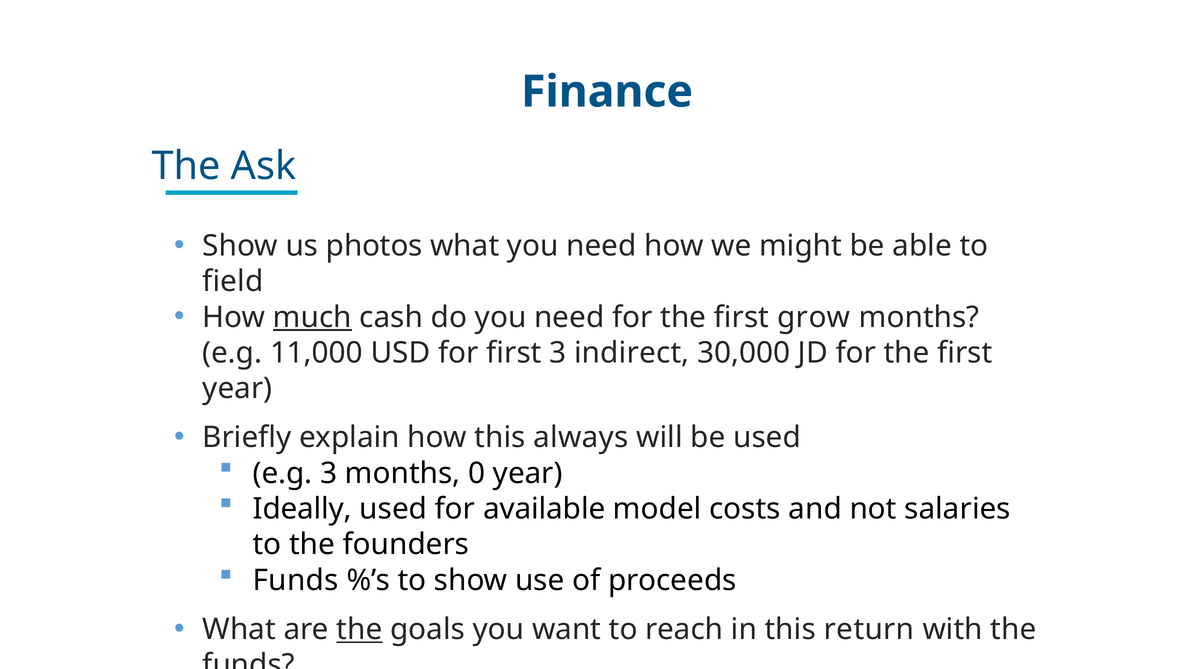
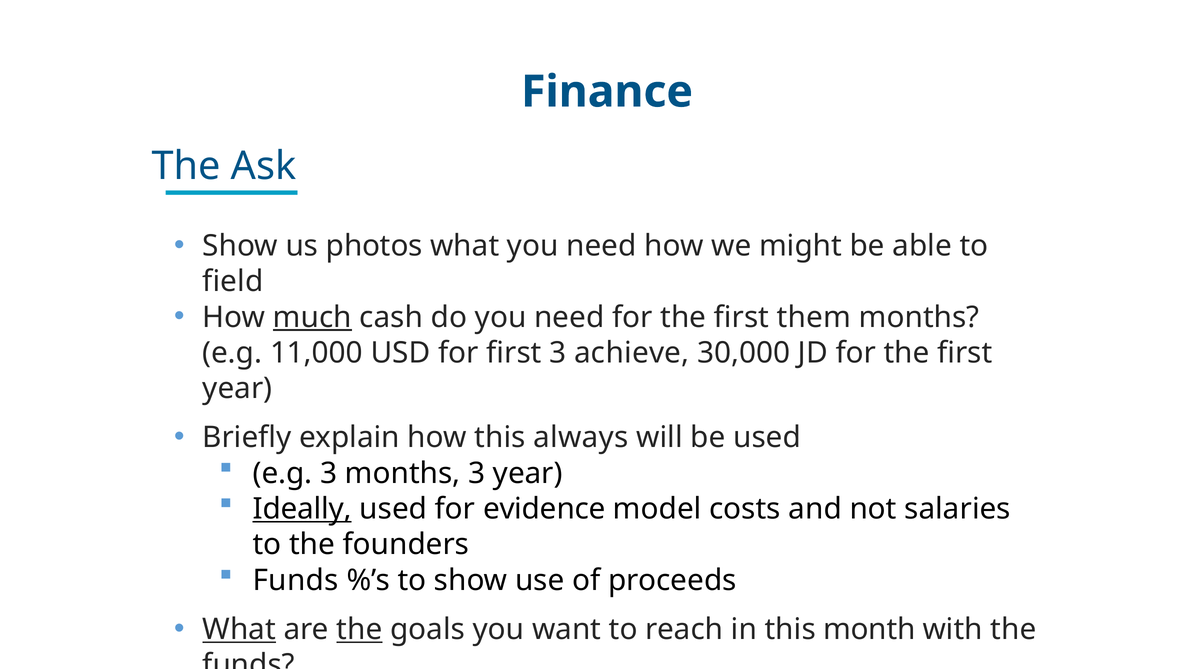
grow: grow -> them
indirect: indirect -> achieve
months 0: 0 -> 3
Ideally underline: none -> present
available: available -> evidence
What at (239, 630) underline: none -> present
return: return -> month
